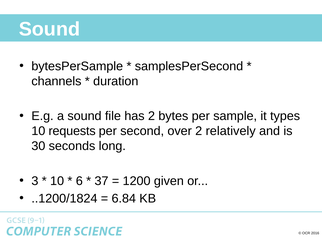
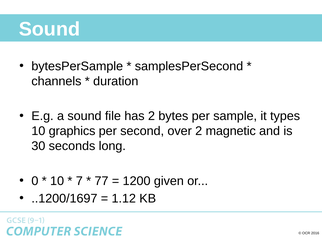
requests: requests -> graphics
relatively: relatively -> magnetic
3: 3 -> 0
6: 6 -> 7
37: 37 -> 77
..1200/1824: ..1200/1824 -> ..1200/1697
6.84: 6.84 -> 1.12
